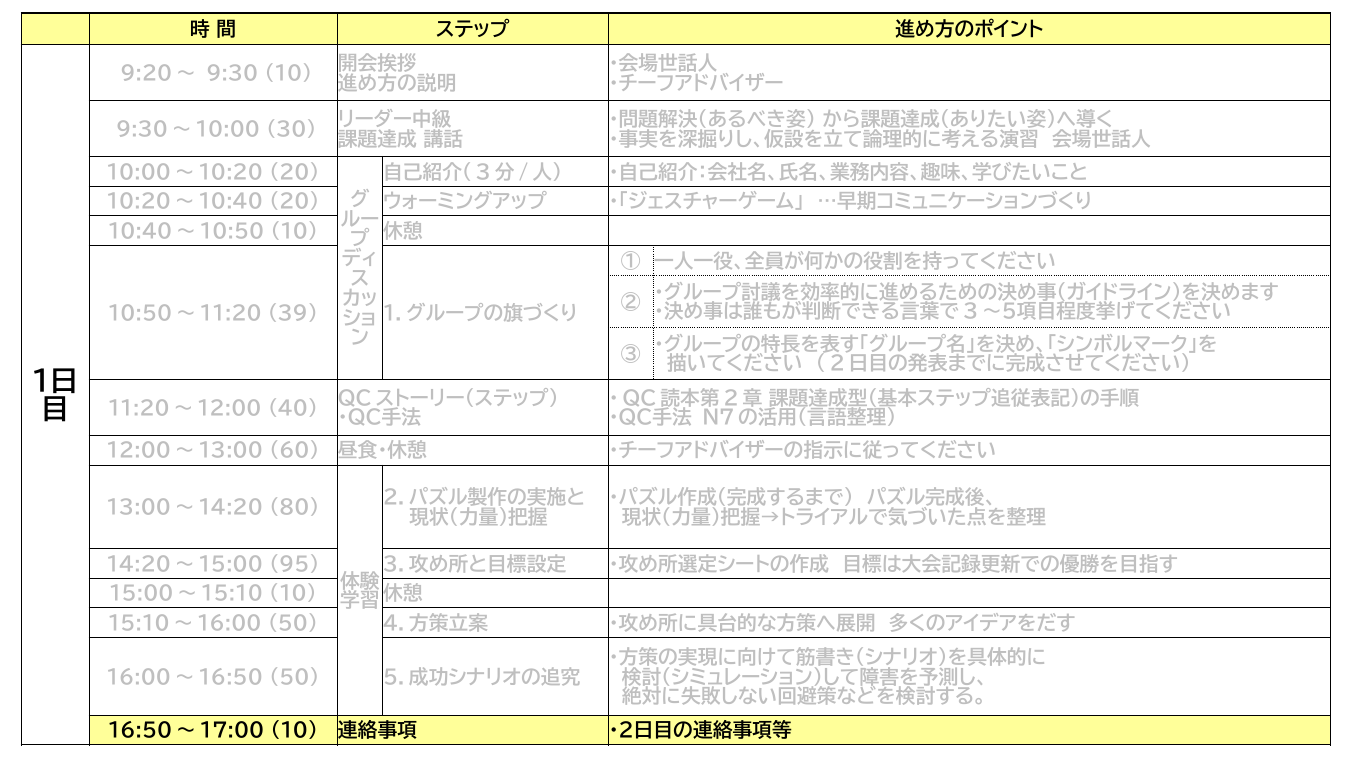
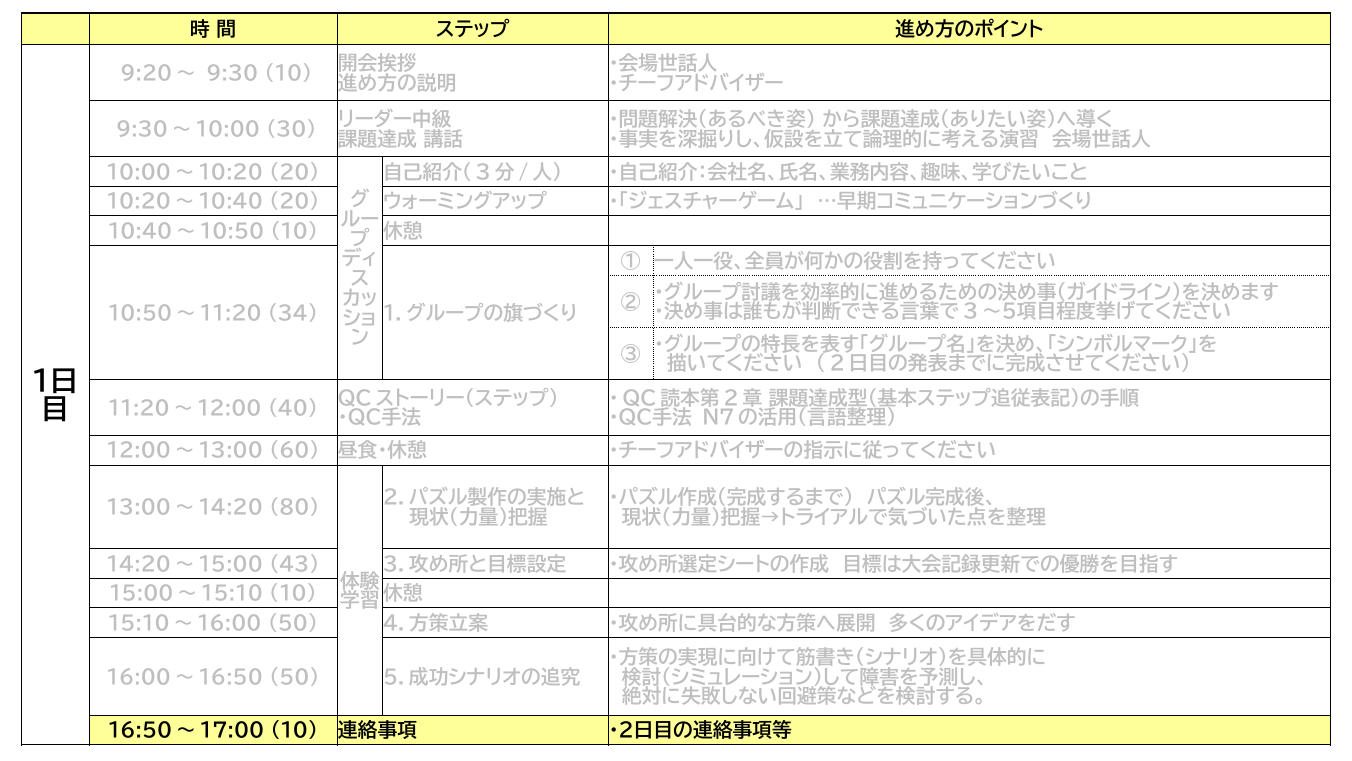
39: 39 -> 34
95: 95 -> 43
